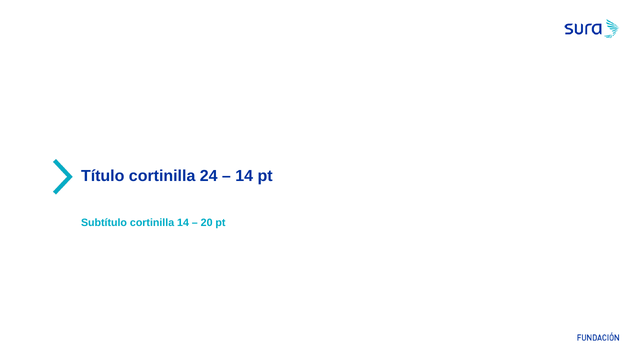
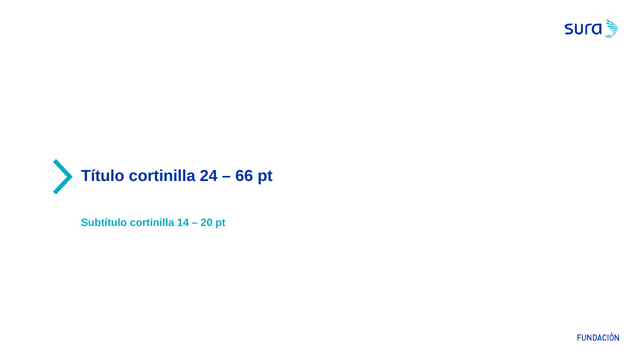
14 at (244, 176): 14 -> 66
